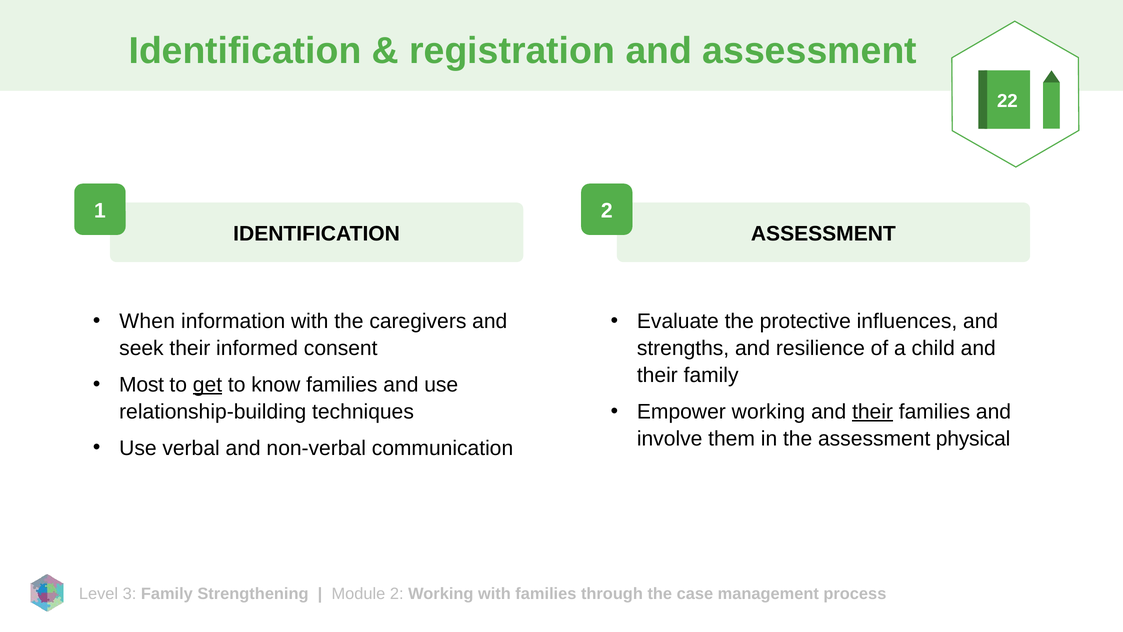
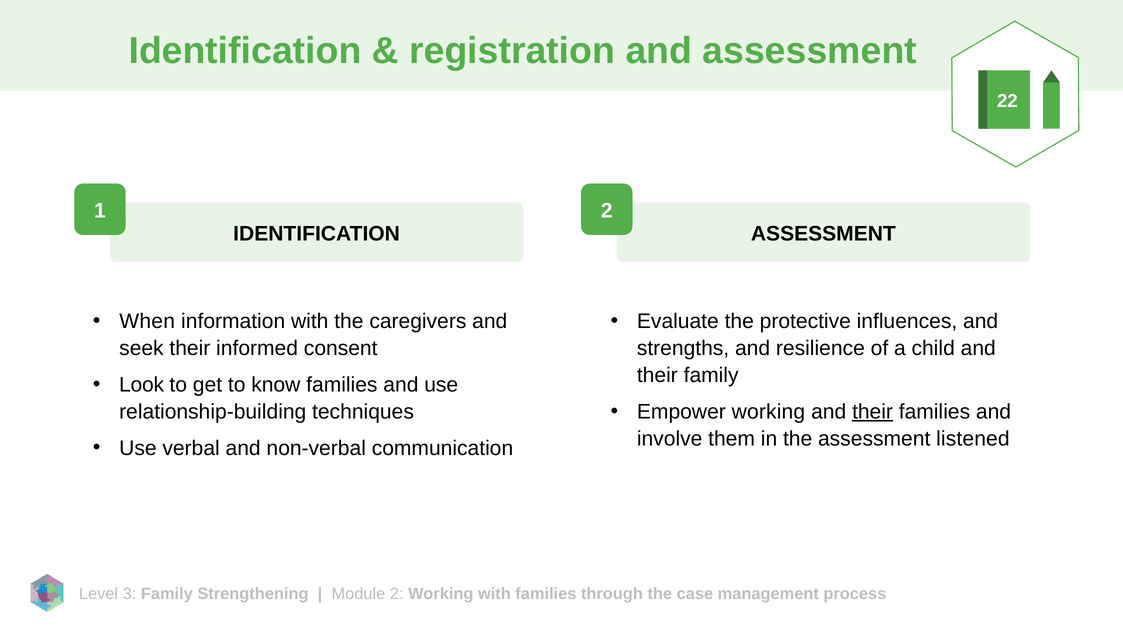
Most: Most -> Look
get underline: present -> none
physical: physical -> listened
